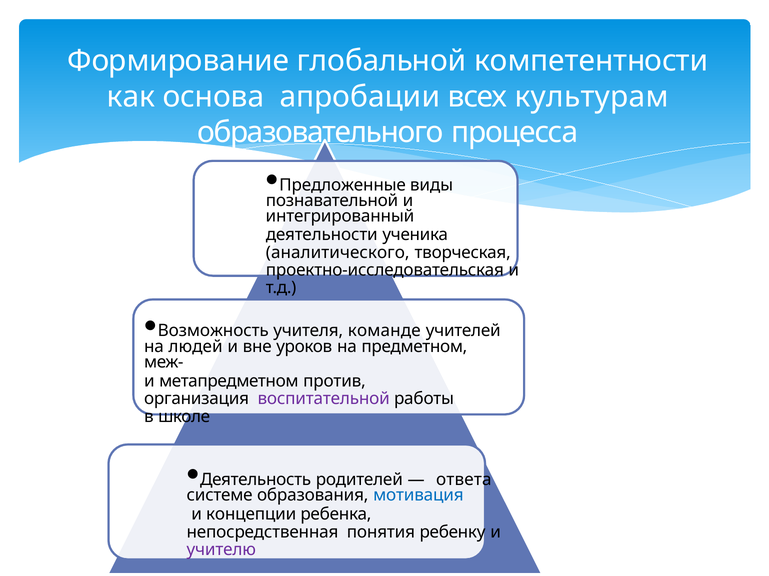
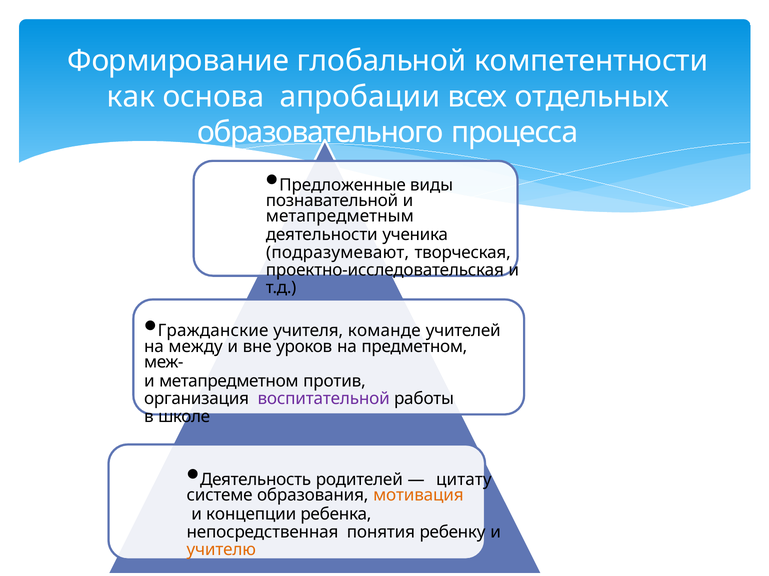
культурам: культурам -> отдельных
интегрированный: интегрированный -> метапредметным
аналитического: аналитического -> подразумевают
Возможность: Возможность -> Гражданские
людей: людей -> между
ответа: ответа -> цитату
мотивация colour: blue -> orange
учителю colour: purple -> orange
